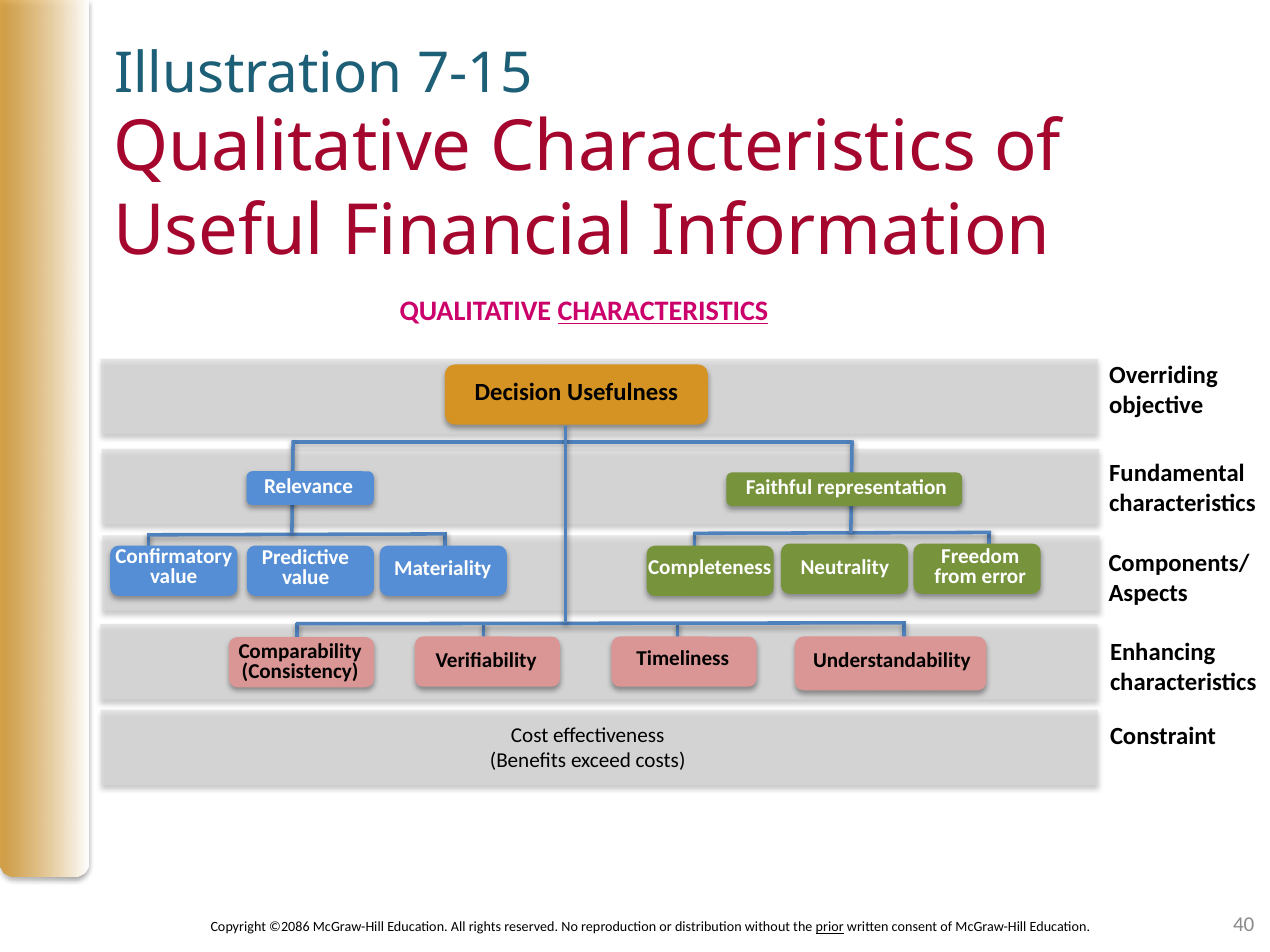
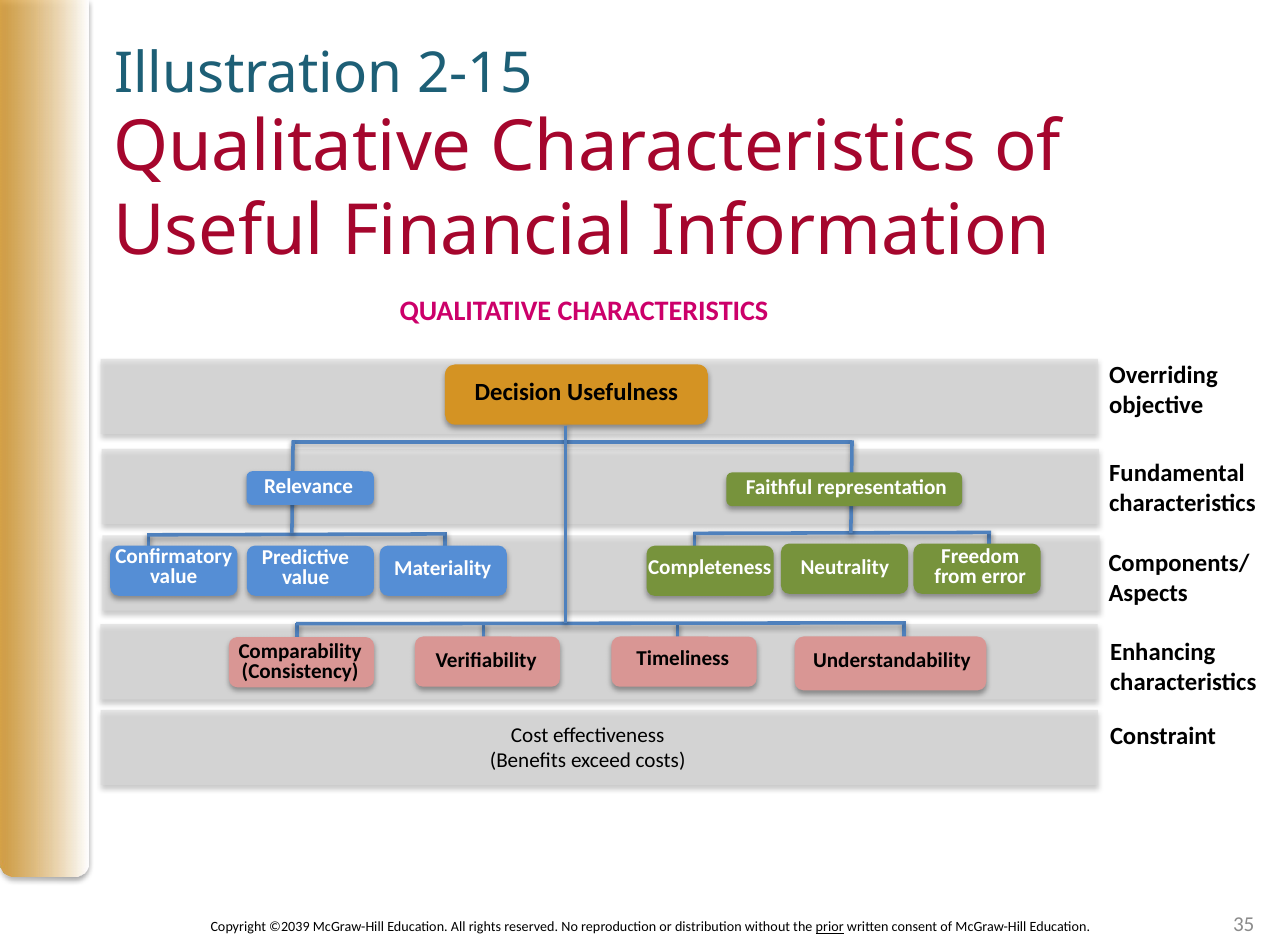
7-15: 7-15 -> 2-15
CHARACTERISTICS at (663, 311) underline: present -> none
©2086: ©2086 -> ©2039
40: 40 -> 35
